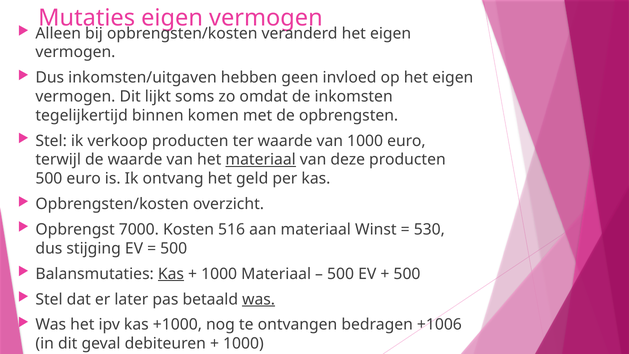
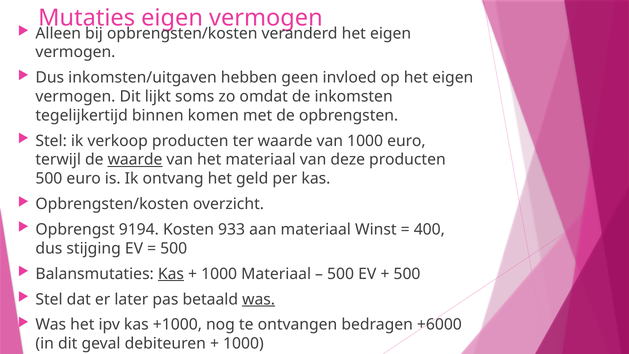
waarde at (135, 160) underline: none -> present
materiaal at (261, 160) underline: present -> none
7000: 7000 -> 9194
516: 516 -> 933
530: 530 -> 400
+1006: +1006 -> +6000
